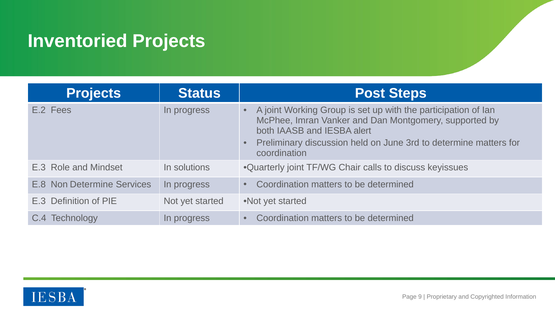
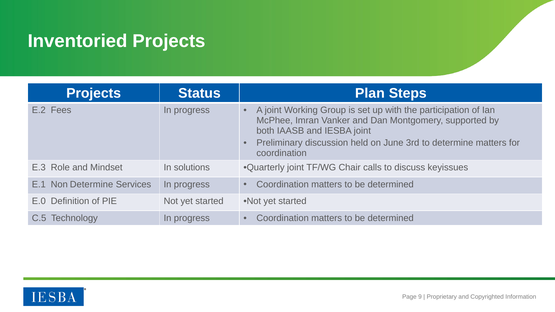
Post: Post -> Plan
IESBA alert: alert -> joint
E.8: E.8 -> E.1
E.3 at (39, 201): E.3 -> E.0
C.4: C.4 -> C.5
